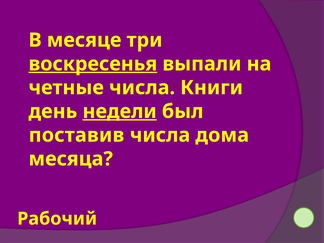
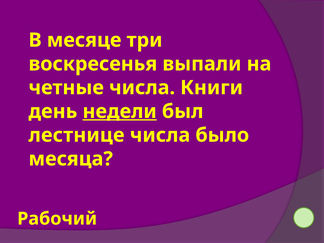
воскресенья underline: present -> none
поставив: поставив -> лестнице
дома: дома -> было
